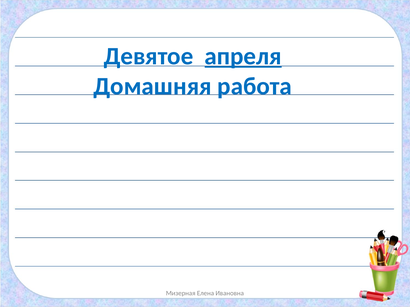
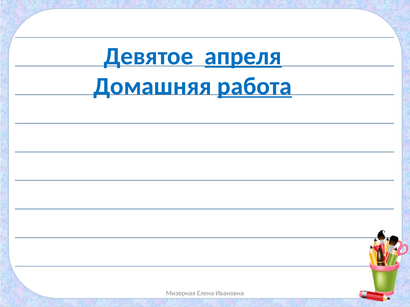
работа underline: none -> present
